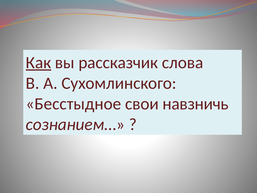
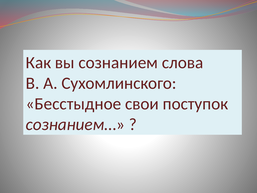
Как underline: present -> none
рассказчик: рассказчик -> сознанием
навзничь: навзничь -> поступок
